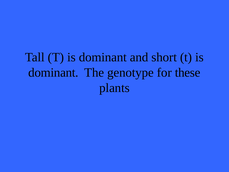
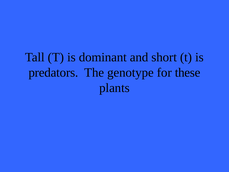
dominant at (53, 72): dominant -> predators
